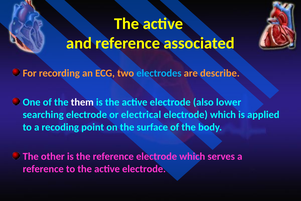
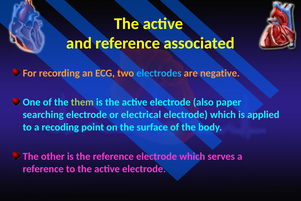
describe: describe -> negative
them colour: white -> light green
lower: lower -> paper
